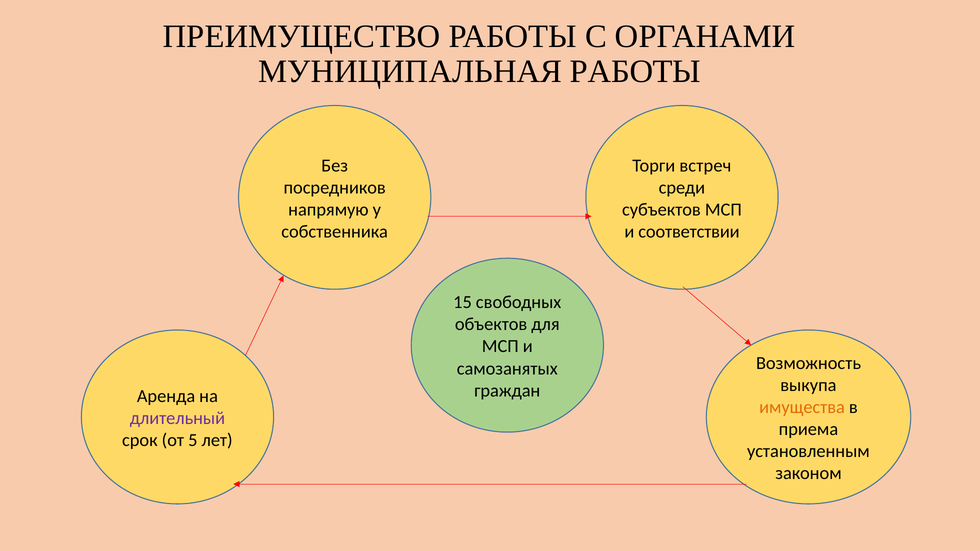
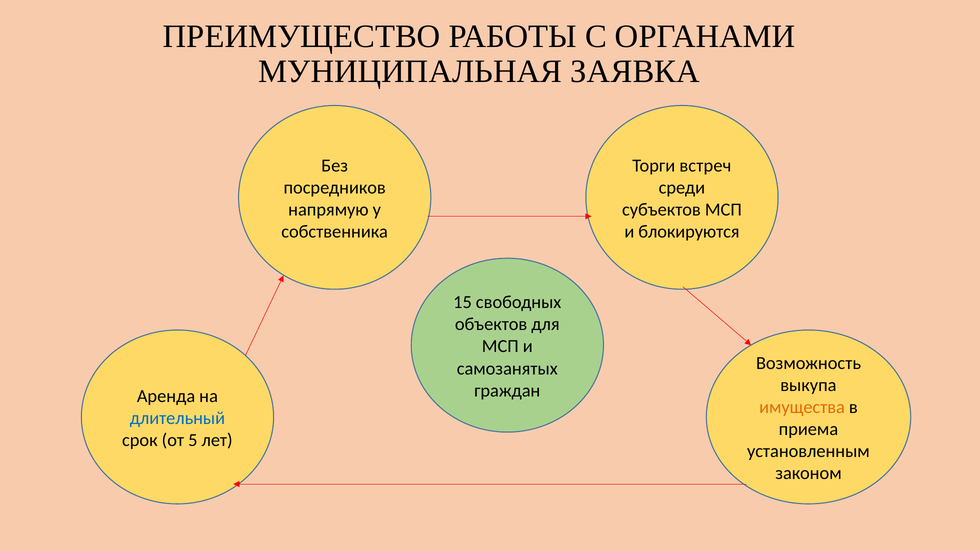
МУНИЦИПАЛЬНАЯ РАБОТЫ: РАБОТЫ -> ЗАЯВКА
соответствии: соответствии -> блокируются
длительный colour: purple -> blue
